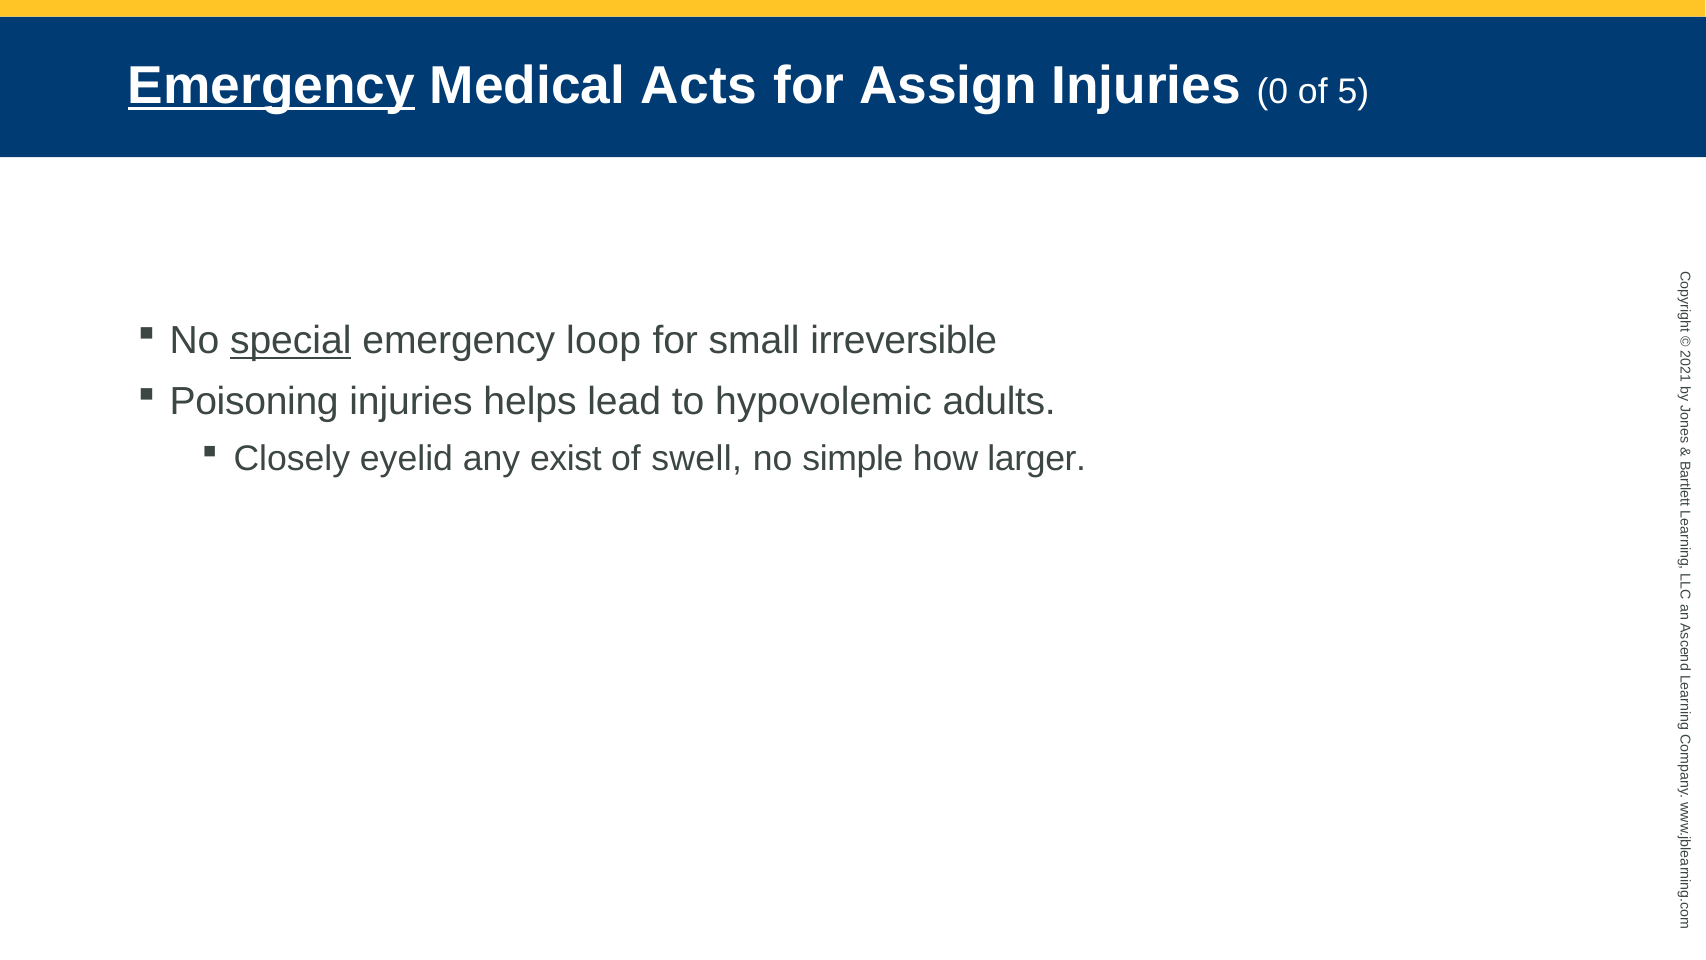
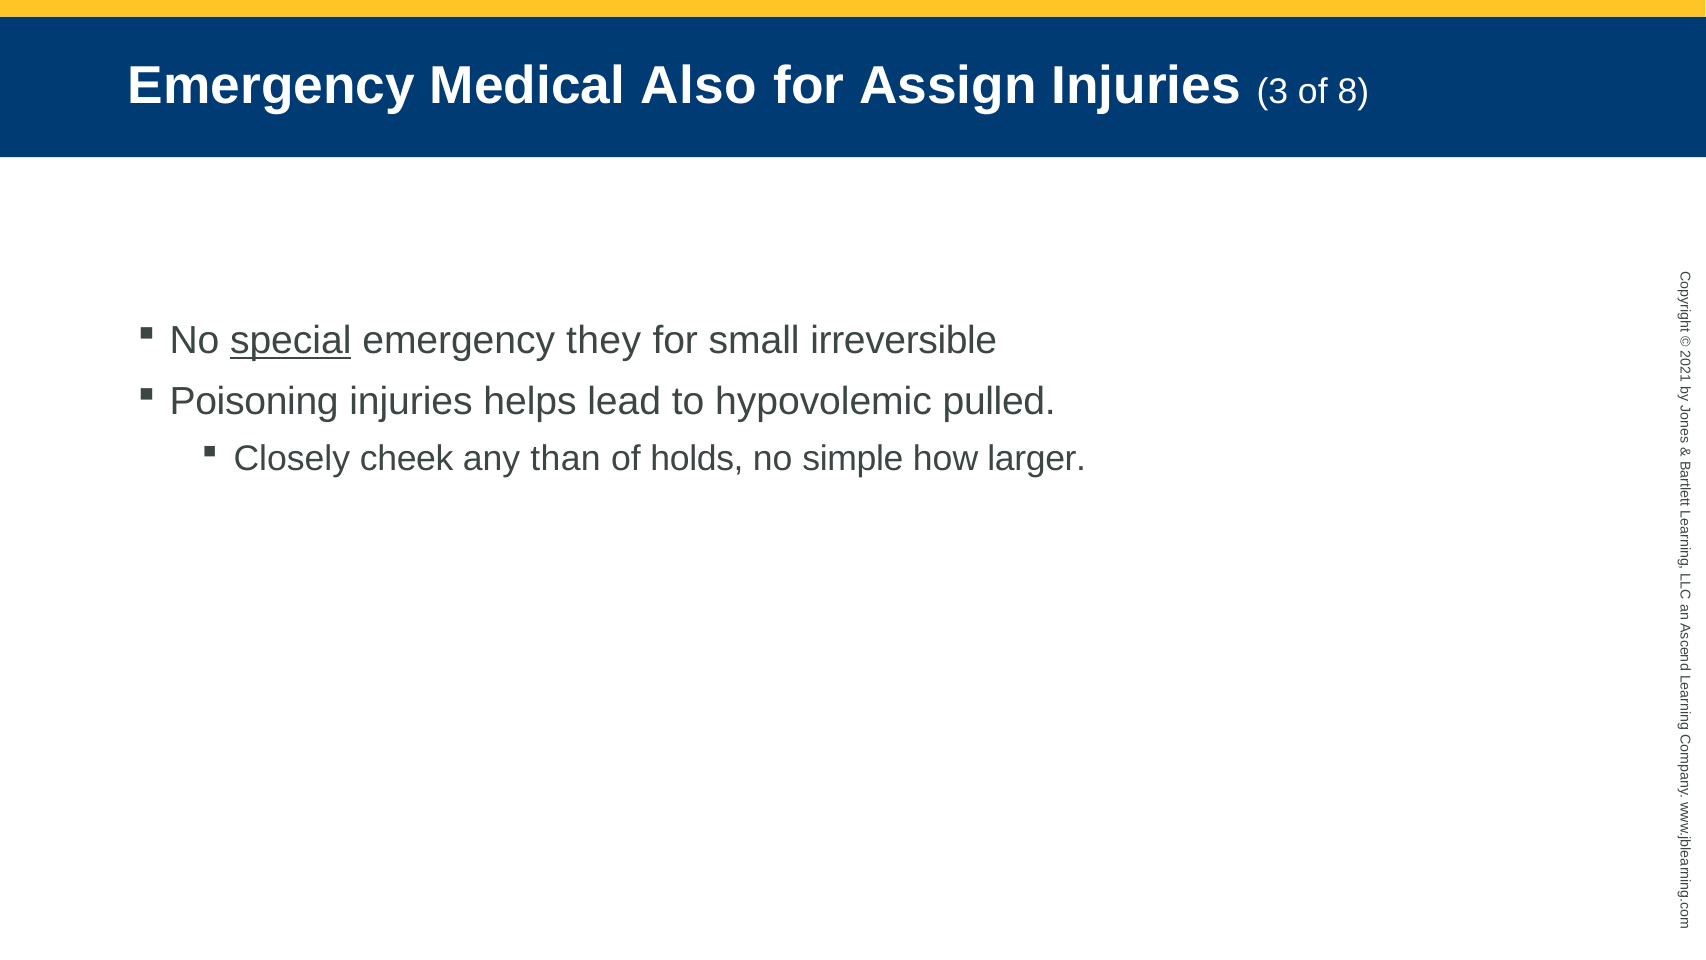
Emergency at (271, 86) underline: present -> none
Acts: Acts -> Also
Injuries 0: 0 -> 3
5: 5 -> 8
loop: loop -> they
adults: adults -> pulled
eyelid: eyelid -> cheek
exist: exist -> than
swell: swell -> holds
